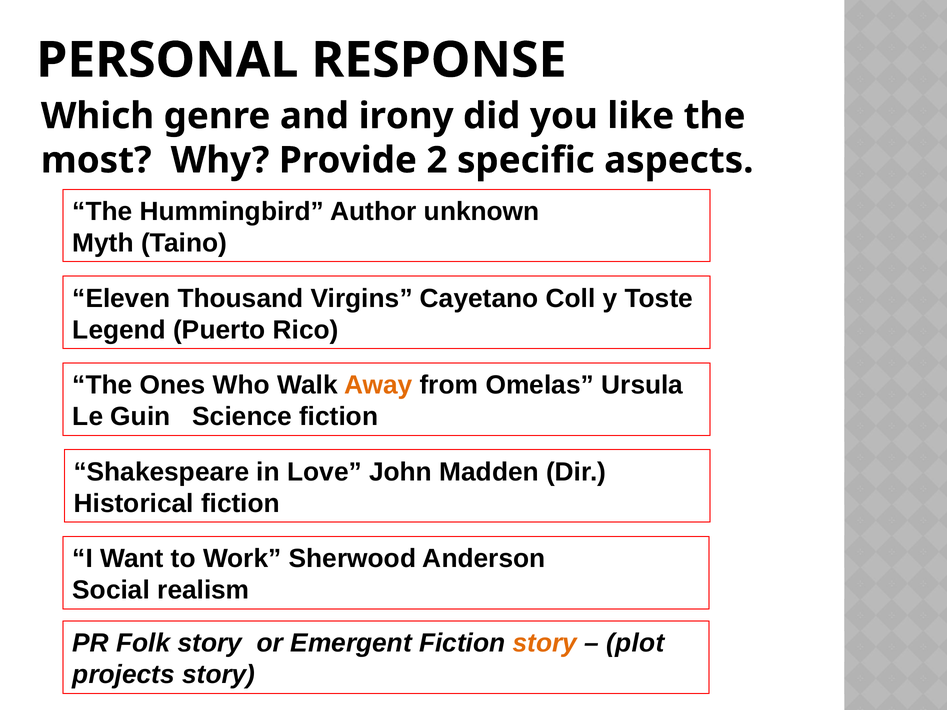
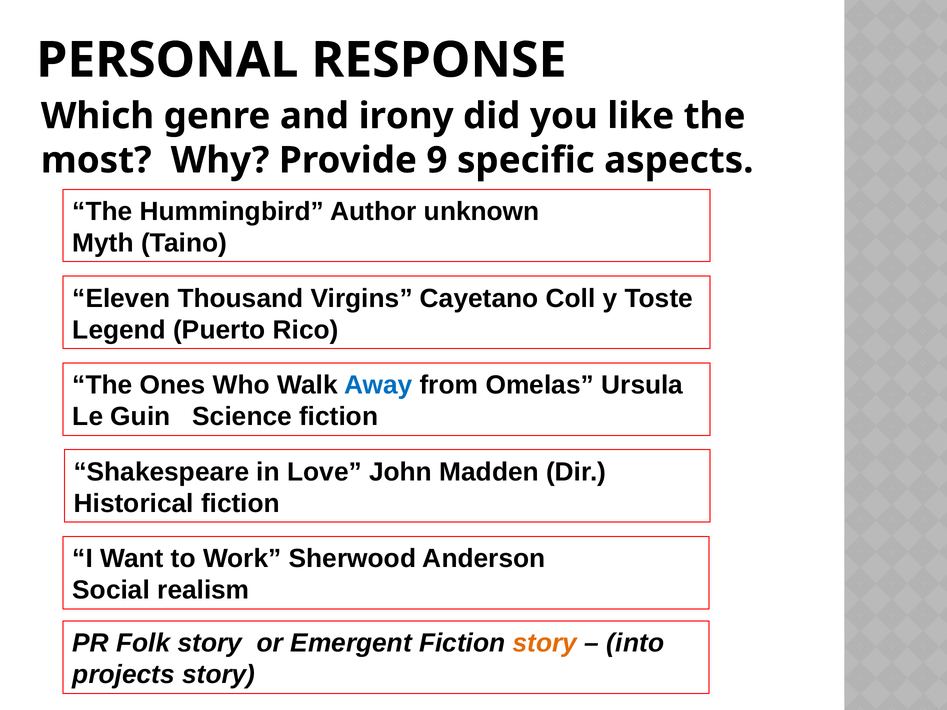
2: 2 -> 9
Away colour: orange -> blue
plot: plot -> into
